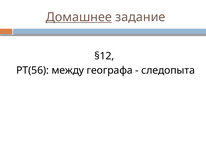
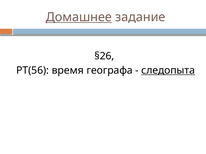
§12: §12 -> §26
между: между -> время
следопыта underline: none -> present
